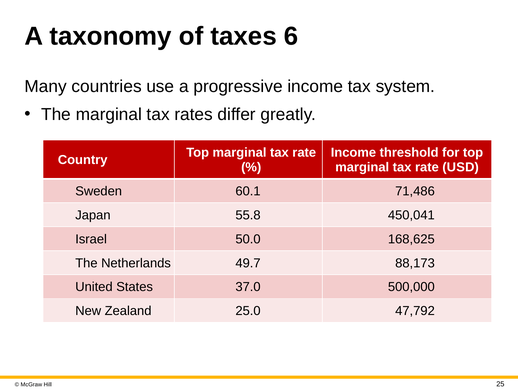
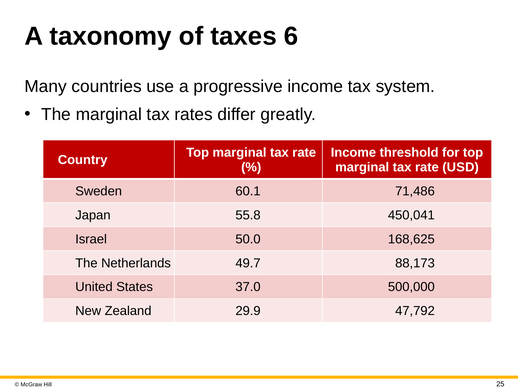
25.0: 25.0 -> 29.9
